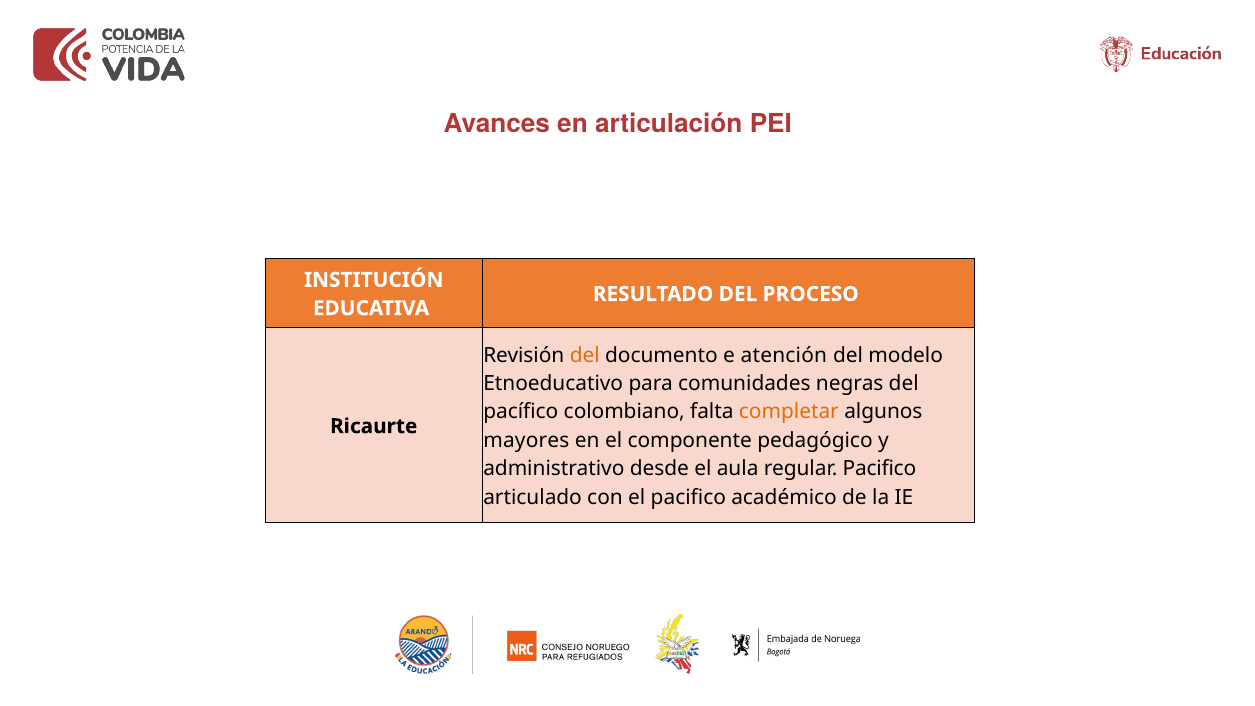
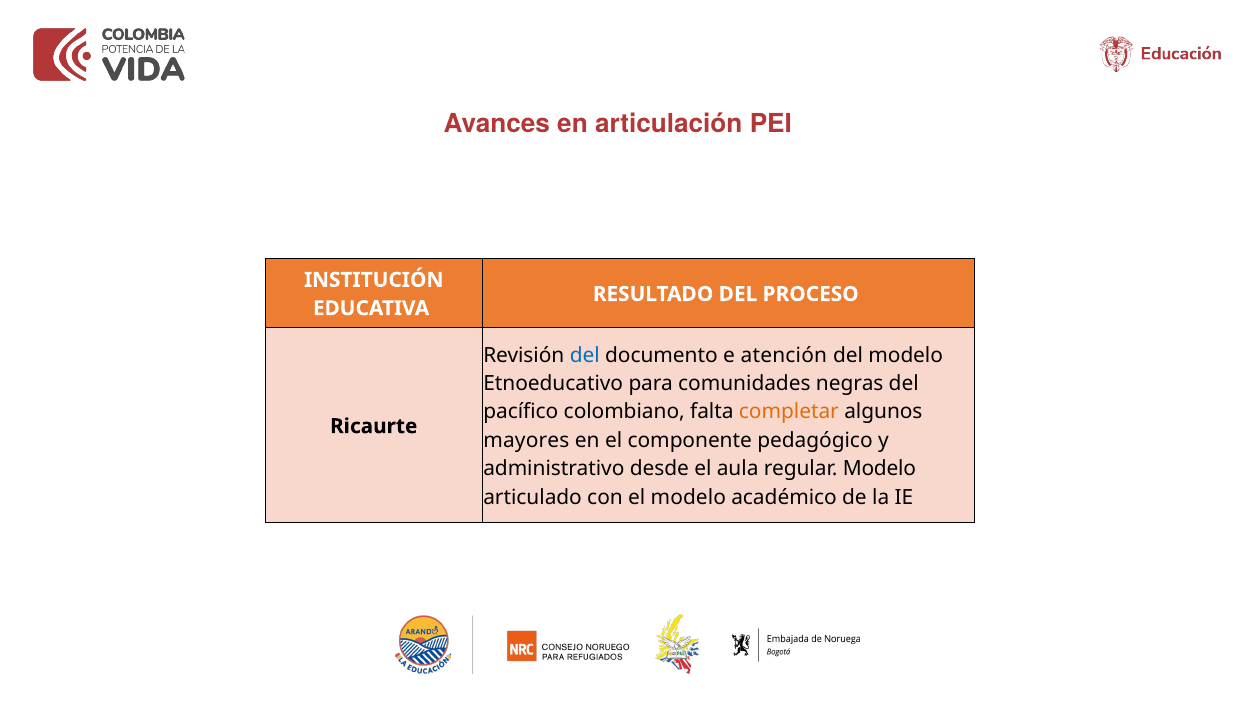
del at (585, 355) colour: orange -> blue
regular Pacifico: Pacifico -> Modelo
el pacifico: pacifico -> modelo
